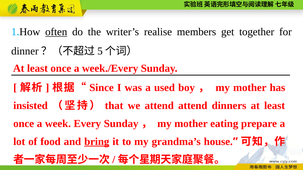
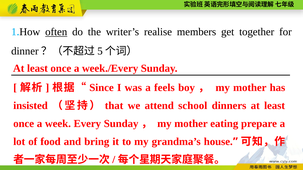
used: used -> feels
attend attend: attend -> school
bring underline: present -> none
